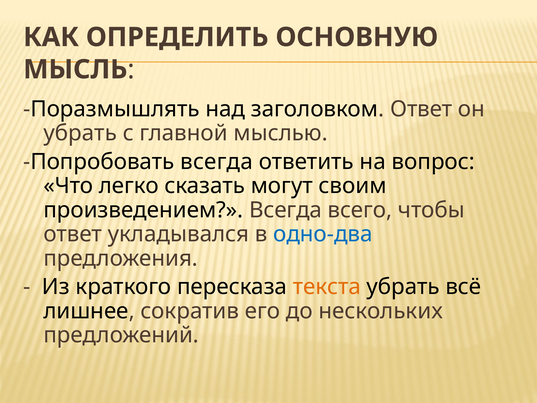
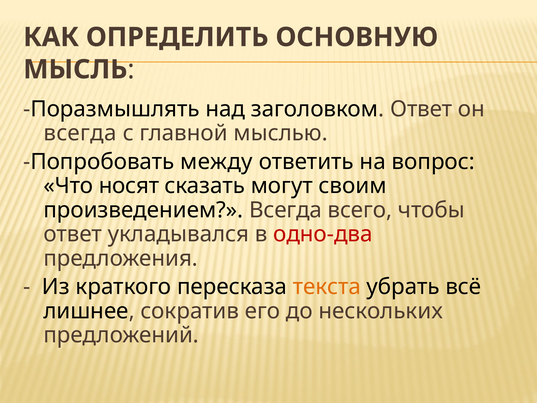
убрать at (80, 133): убрать -> всегда
Попробовать всегда: всегда -> между
легко: легко -> носят
одно-два colour: blue -> red
